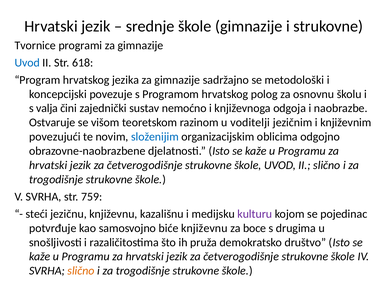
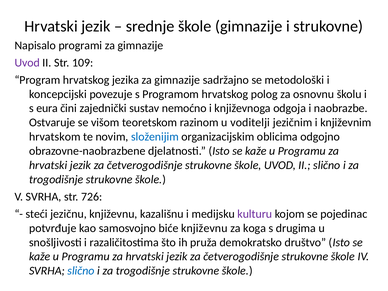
Tvornice: Tvornice -> Napisalo
Uvod at (27, 63) colour: blue -> purple
618: 618 -> 109
valja: valja -> eura
povezujući: povezujući -> hrvatskom
759: 759 -> 726
boce: boce -> koga
slično at (81, 271) colour: orange -> blue
